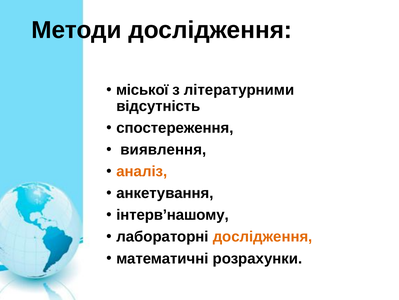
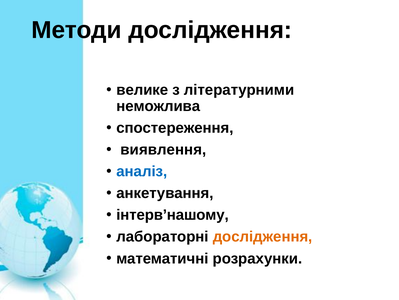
міської: міської -> велике
відсутність: відсутність -> неможлива
аналіз colour: orange -> blue
